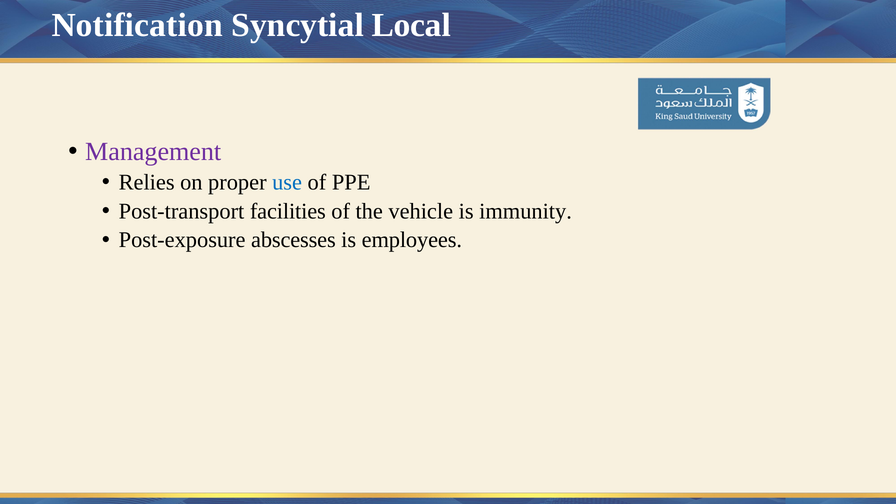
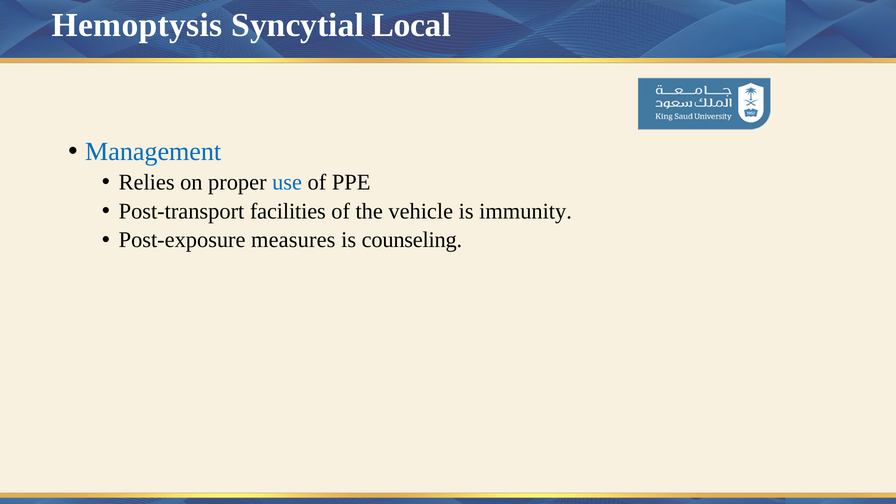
Notification: Notification -> Hemoptysis
Management colour: purple -> blue
abscesses: abscesses -> measures
employees: employees -> counseling
